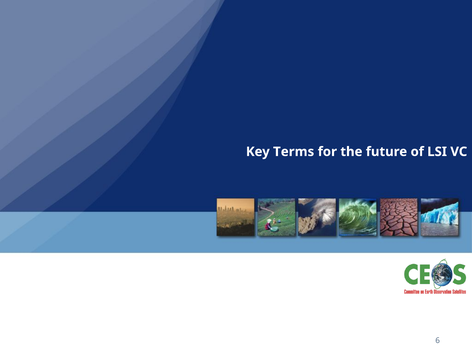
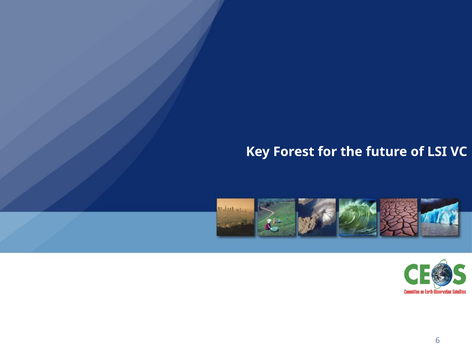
Terms: Terms -> Forest
